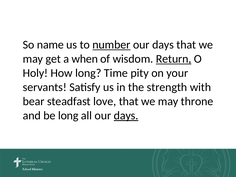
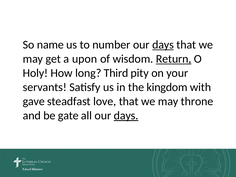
number underline: present -> none
days at (163, 45) underline: none -> present
when: when -> upon
Time: Time -> Third
strength: strength -> kingdom
bear: bear -> gave
be long: long -> gate
